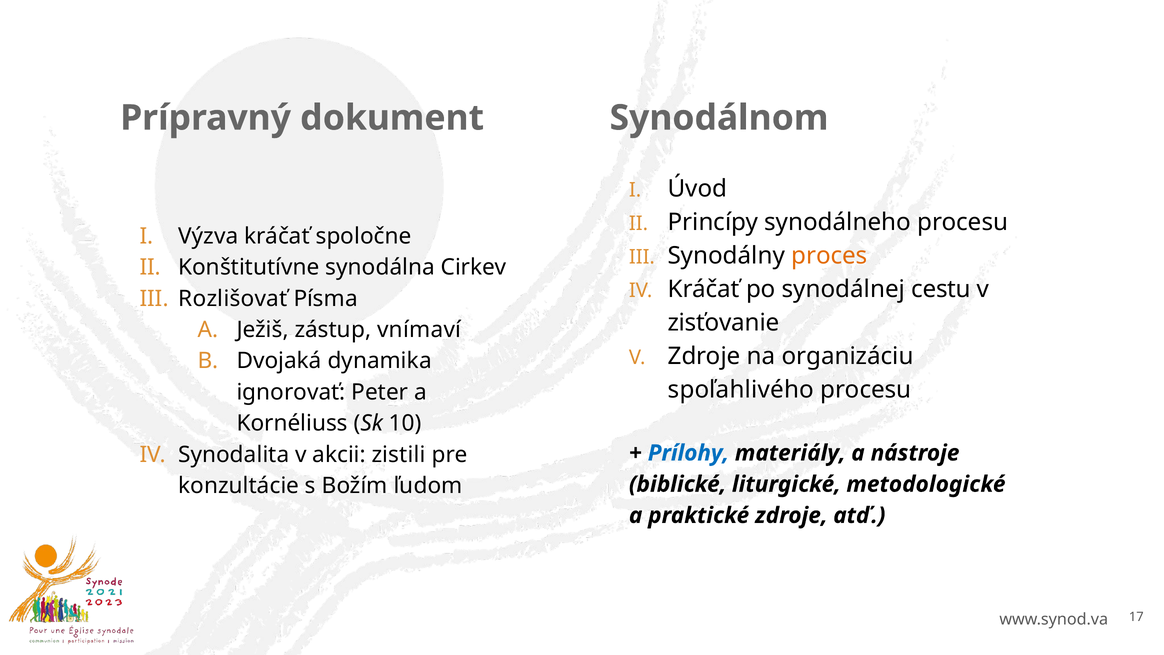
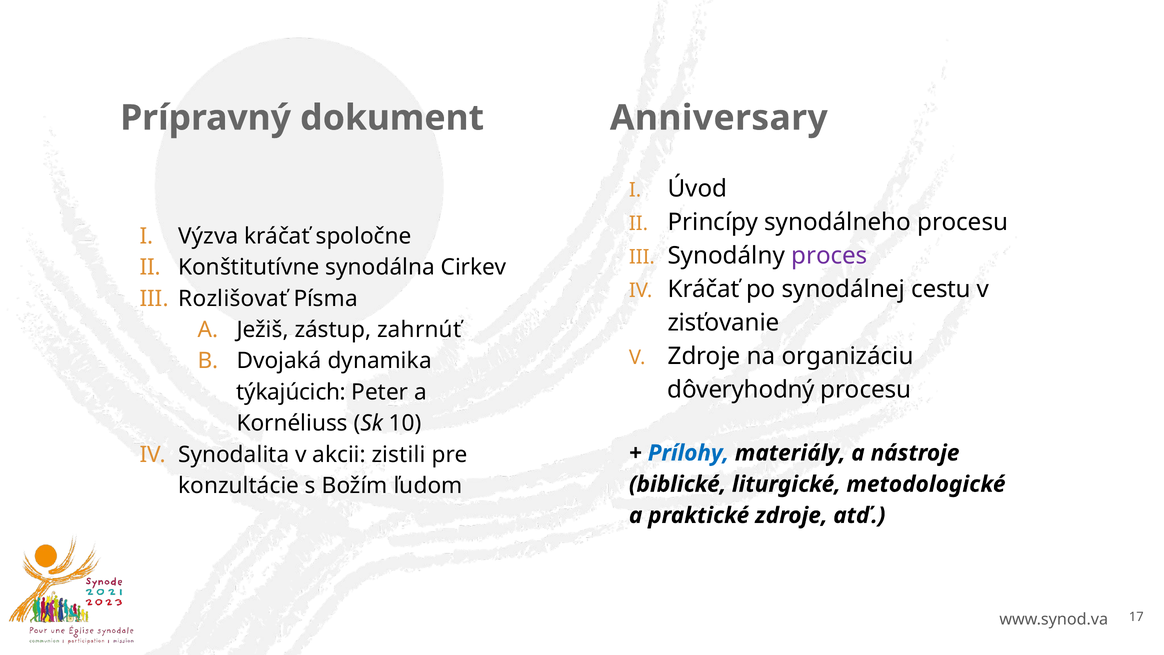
Synodálnom: Synodálnom -> Anniversary
proces colour: orange -> purple
vnímaví: vnímaví -> zahrnúť
spoľahlivého: spoľahlivého -> dôveryhodný
ignorovať: ignorovať -> týkajúcich
